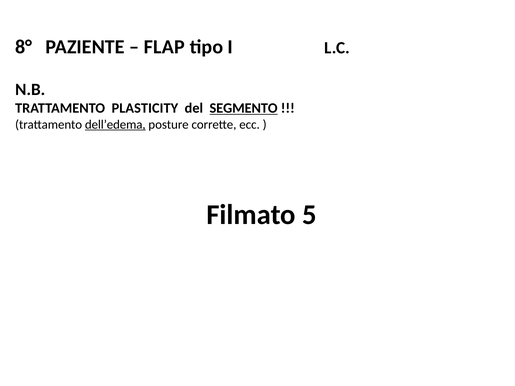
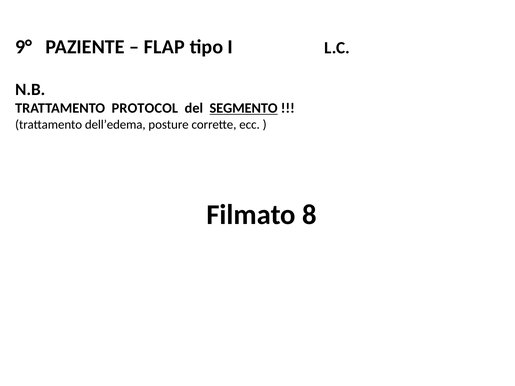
8°: 8° -> 9°
PLASTICITY: PLASTICITY -> PROTOCOL
dell’edema underline: present -> none
5: 5 -> 8
